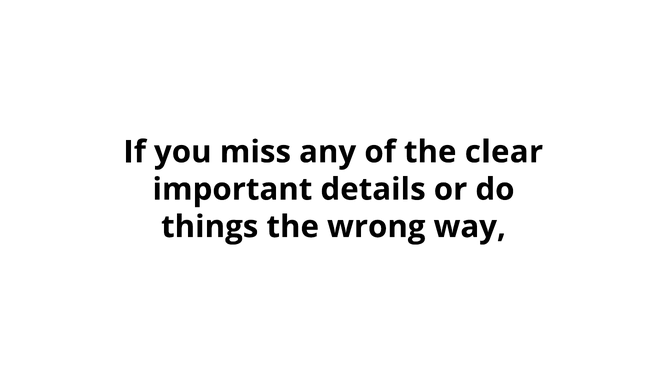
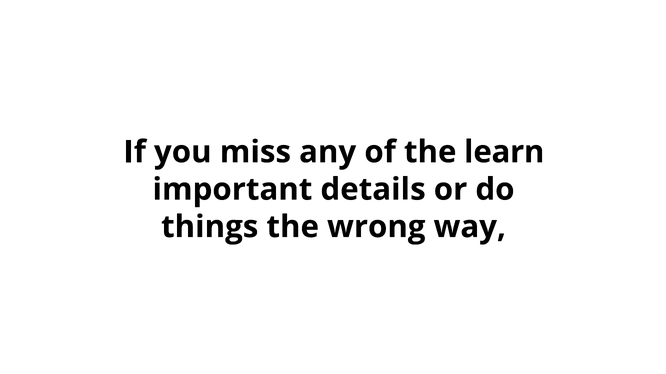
clear: clear -> learn
